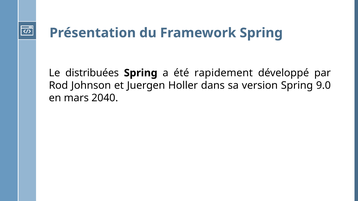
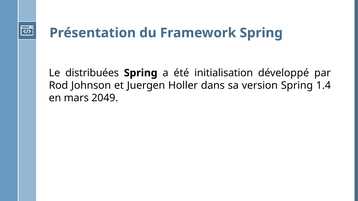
rapidement: rapidement -> initialisation
9.0: 9.0 -> 1.4
2040: 2040 -> 2049
